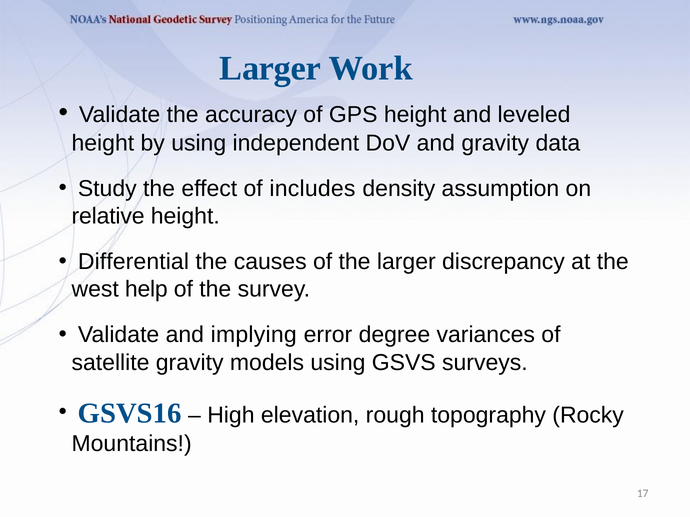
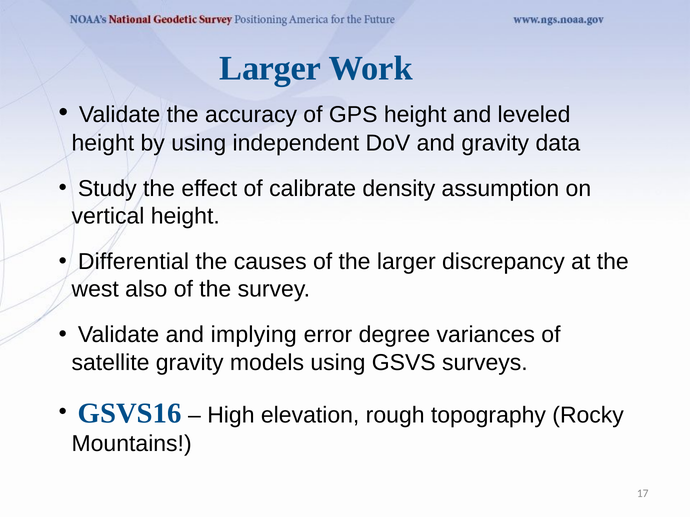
includes: includes -> calibrate
relative: relative -> vertical
help: help -> also
